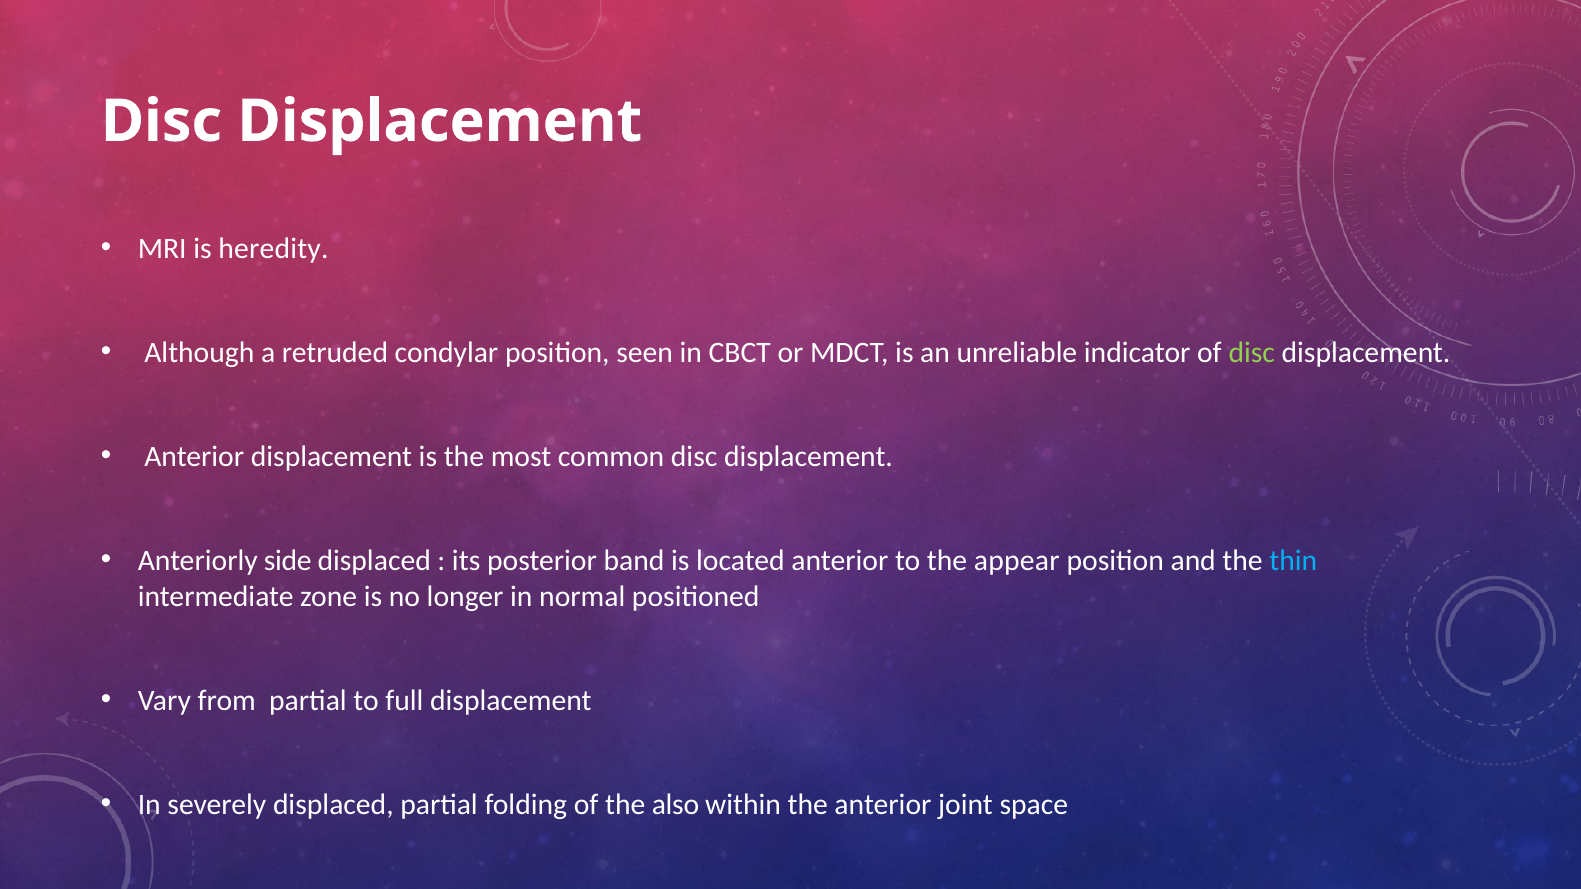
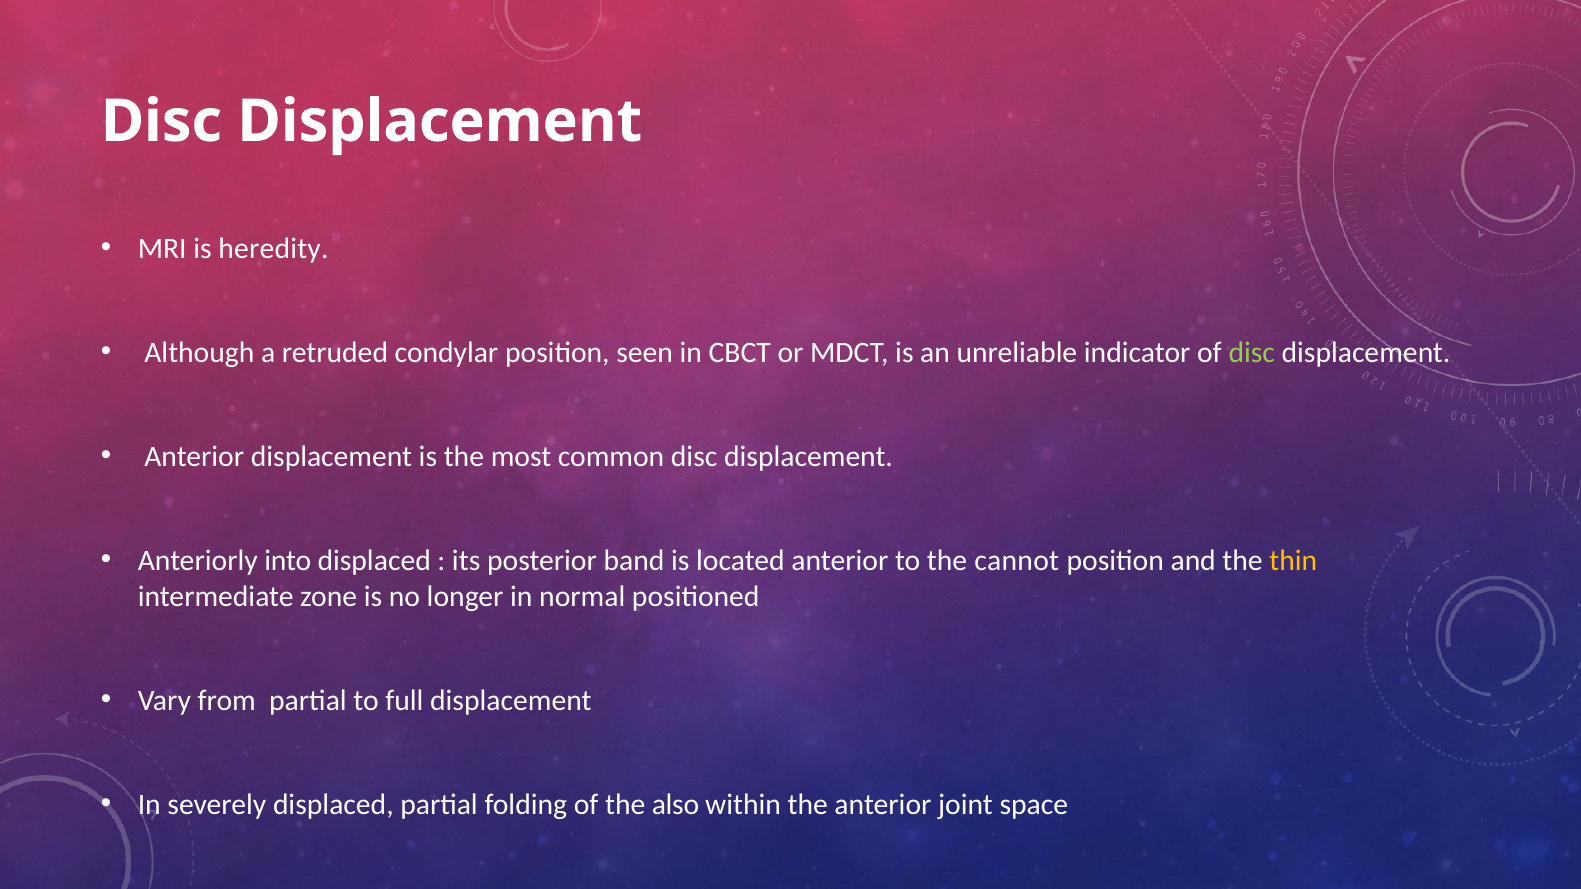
side: side -> into
appear: appear -> cannot
thin colour: light blue -> yellow
